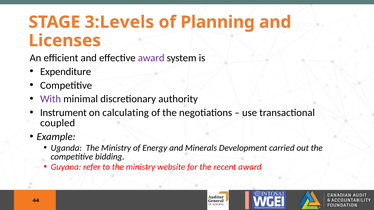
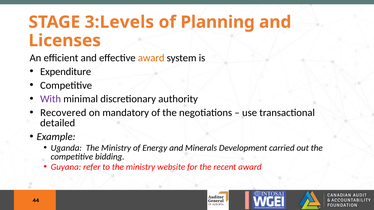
award at (151, 58) colour: purple -> orange
Instrument: Instrument -> Recovered
calculating: calculating -> mandatory
coupled: coupled -> detailed
